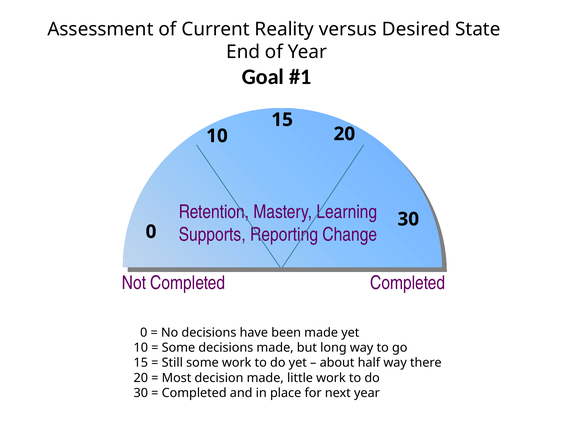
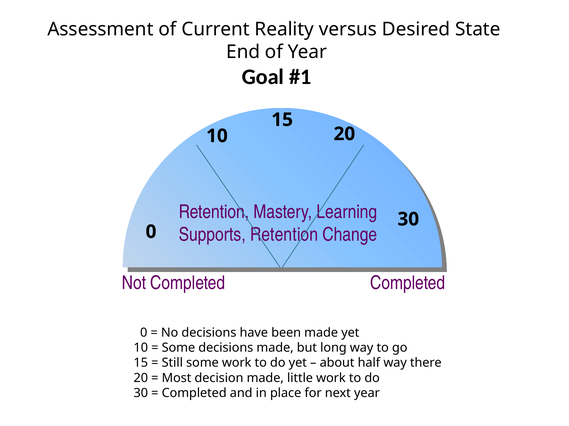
Supports Reporting: Reporting -> Retention
